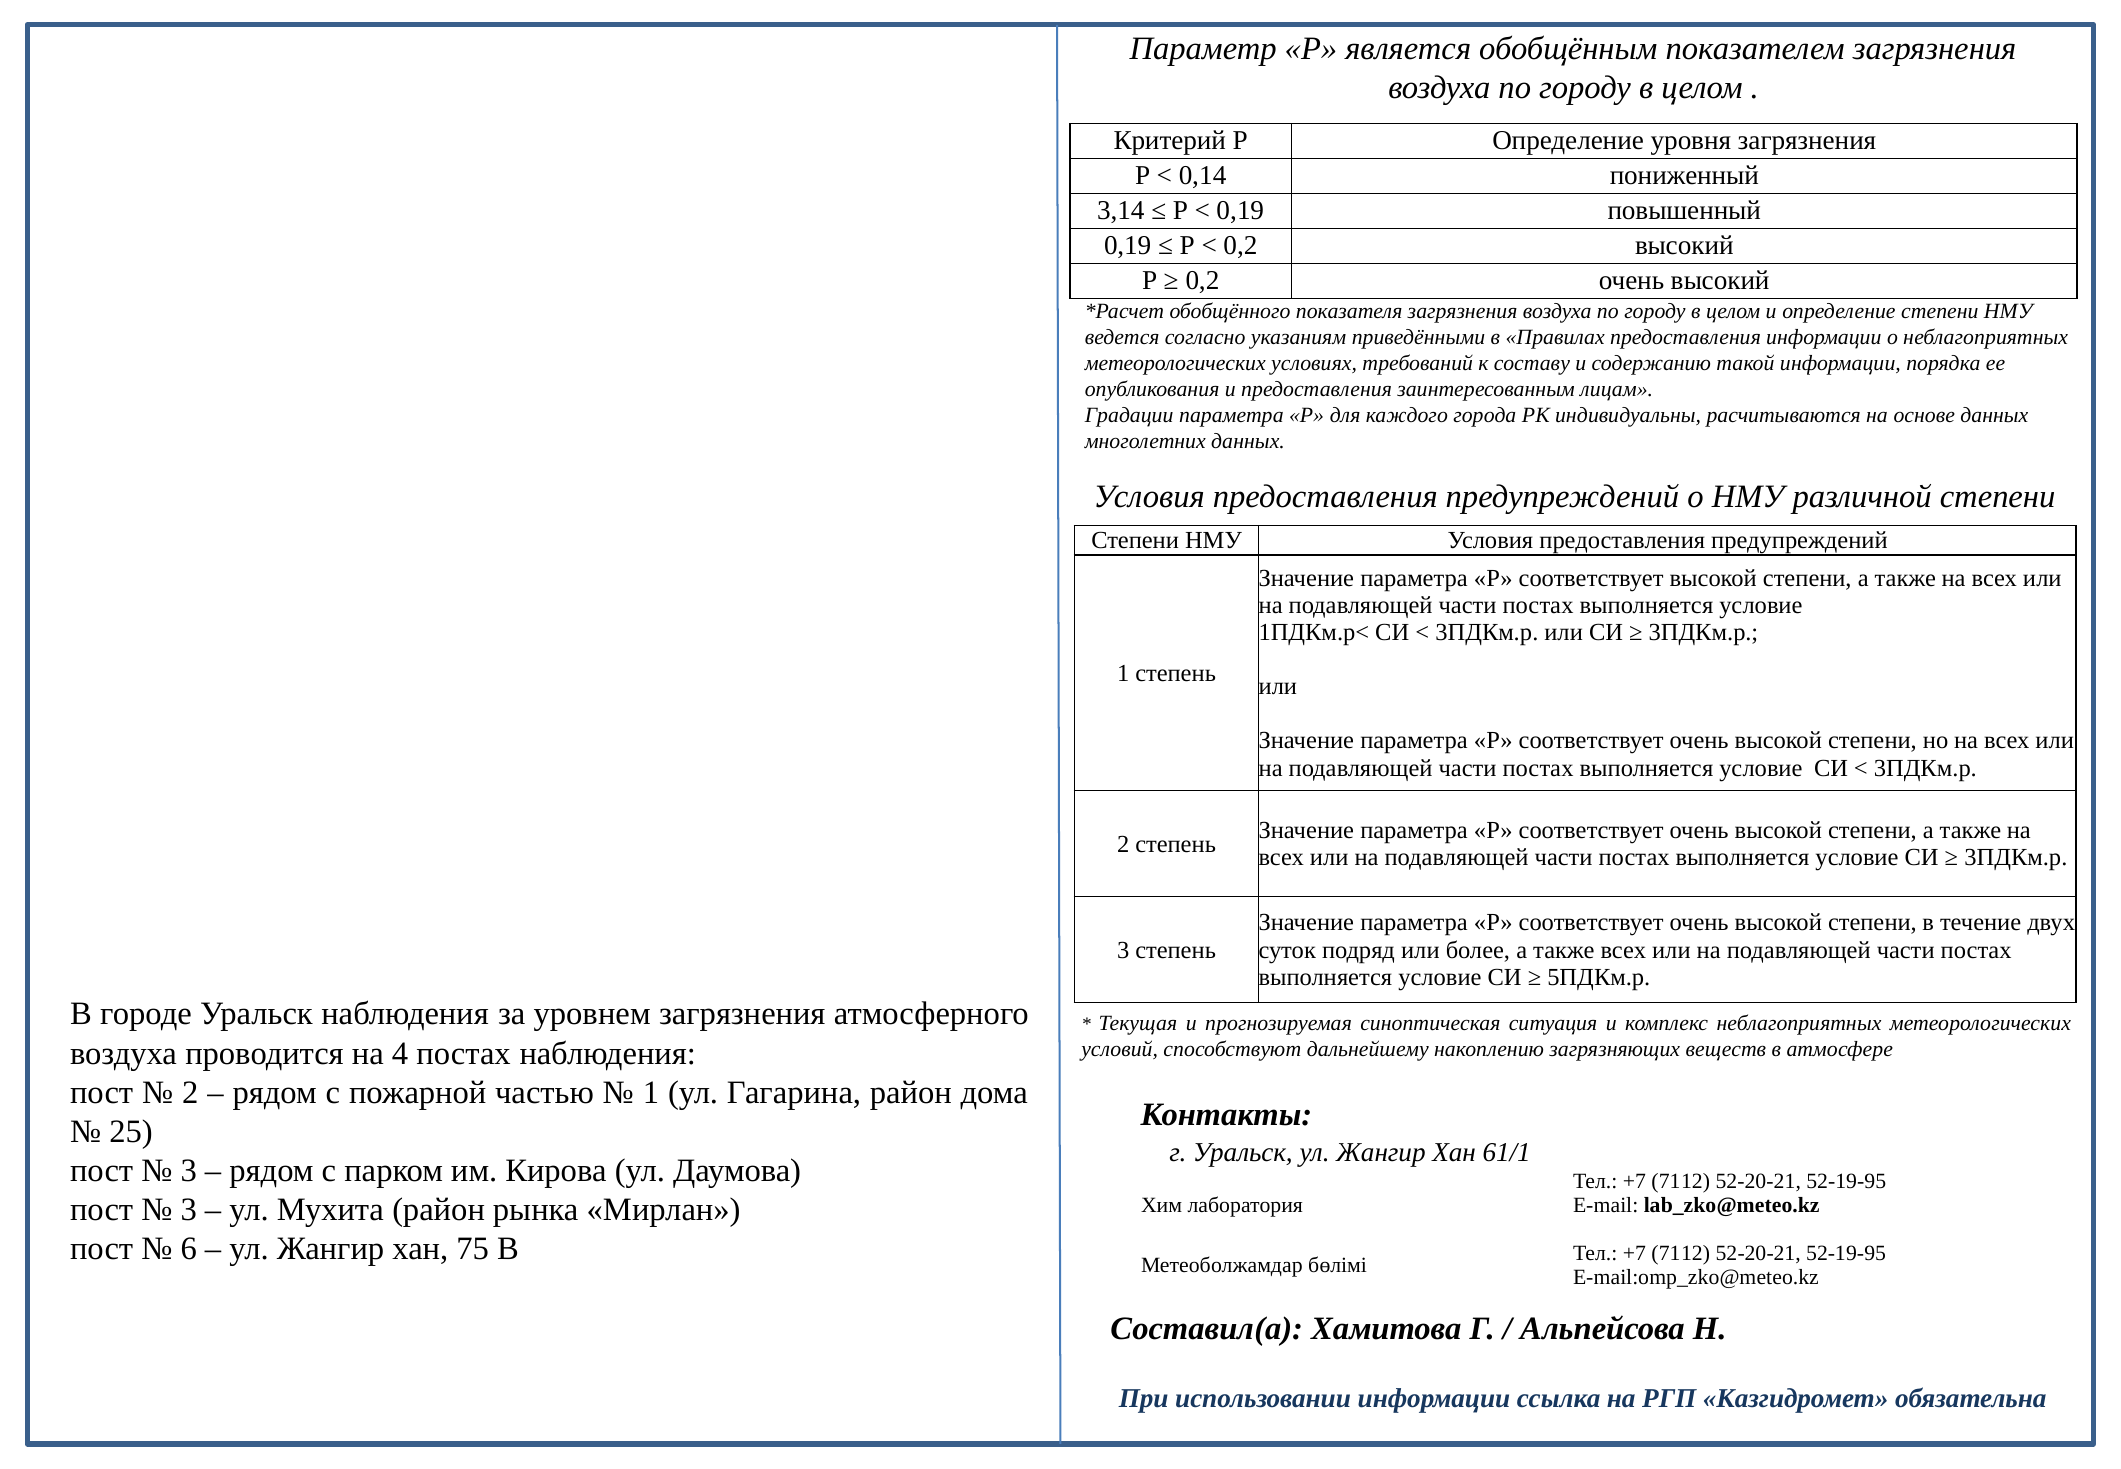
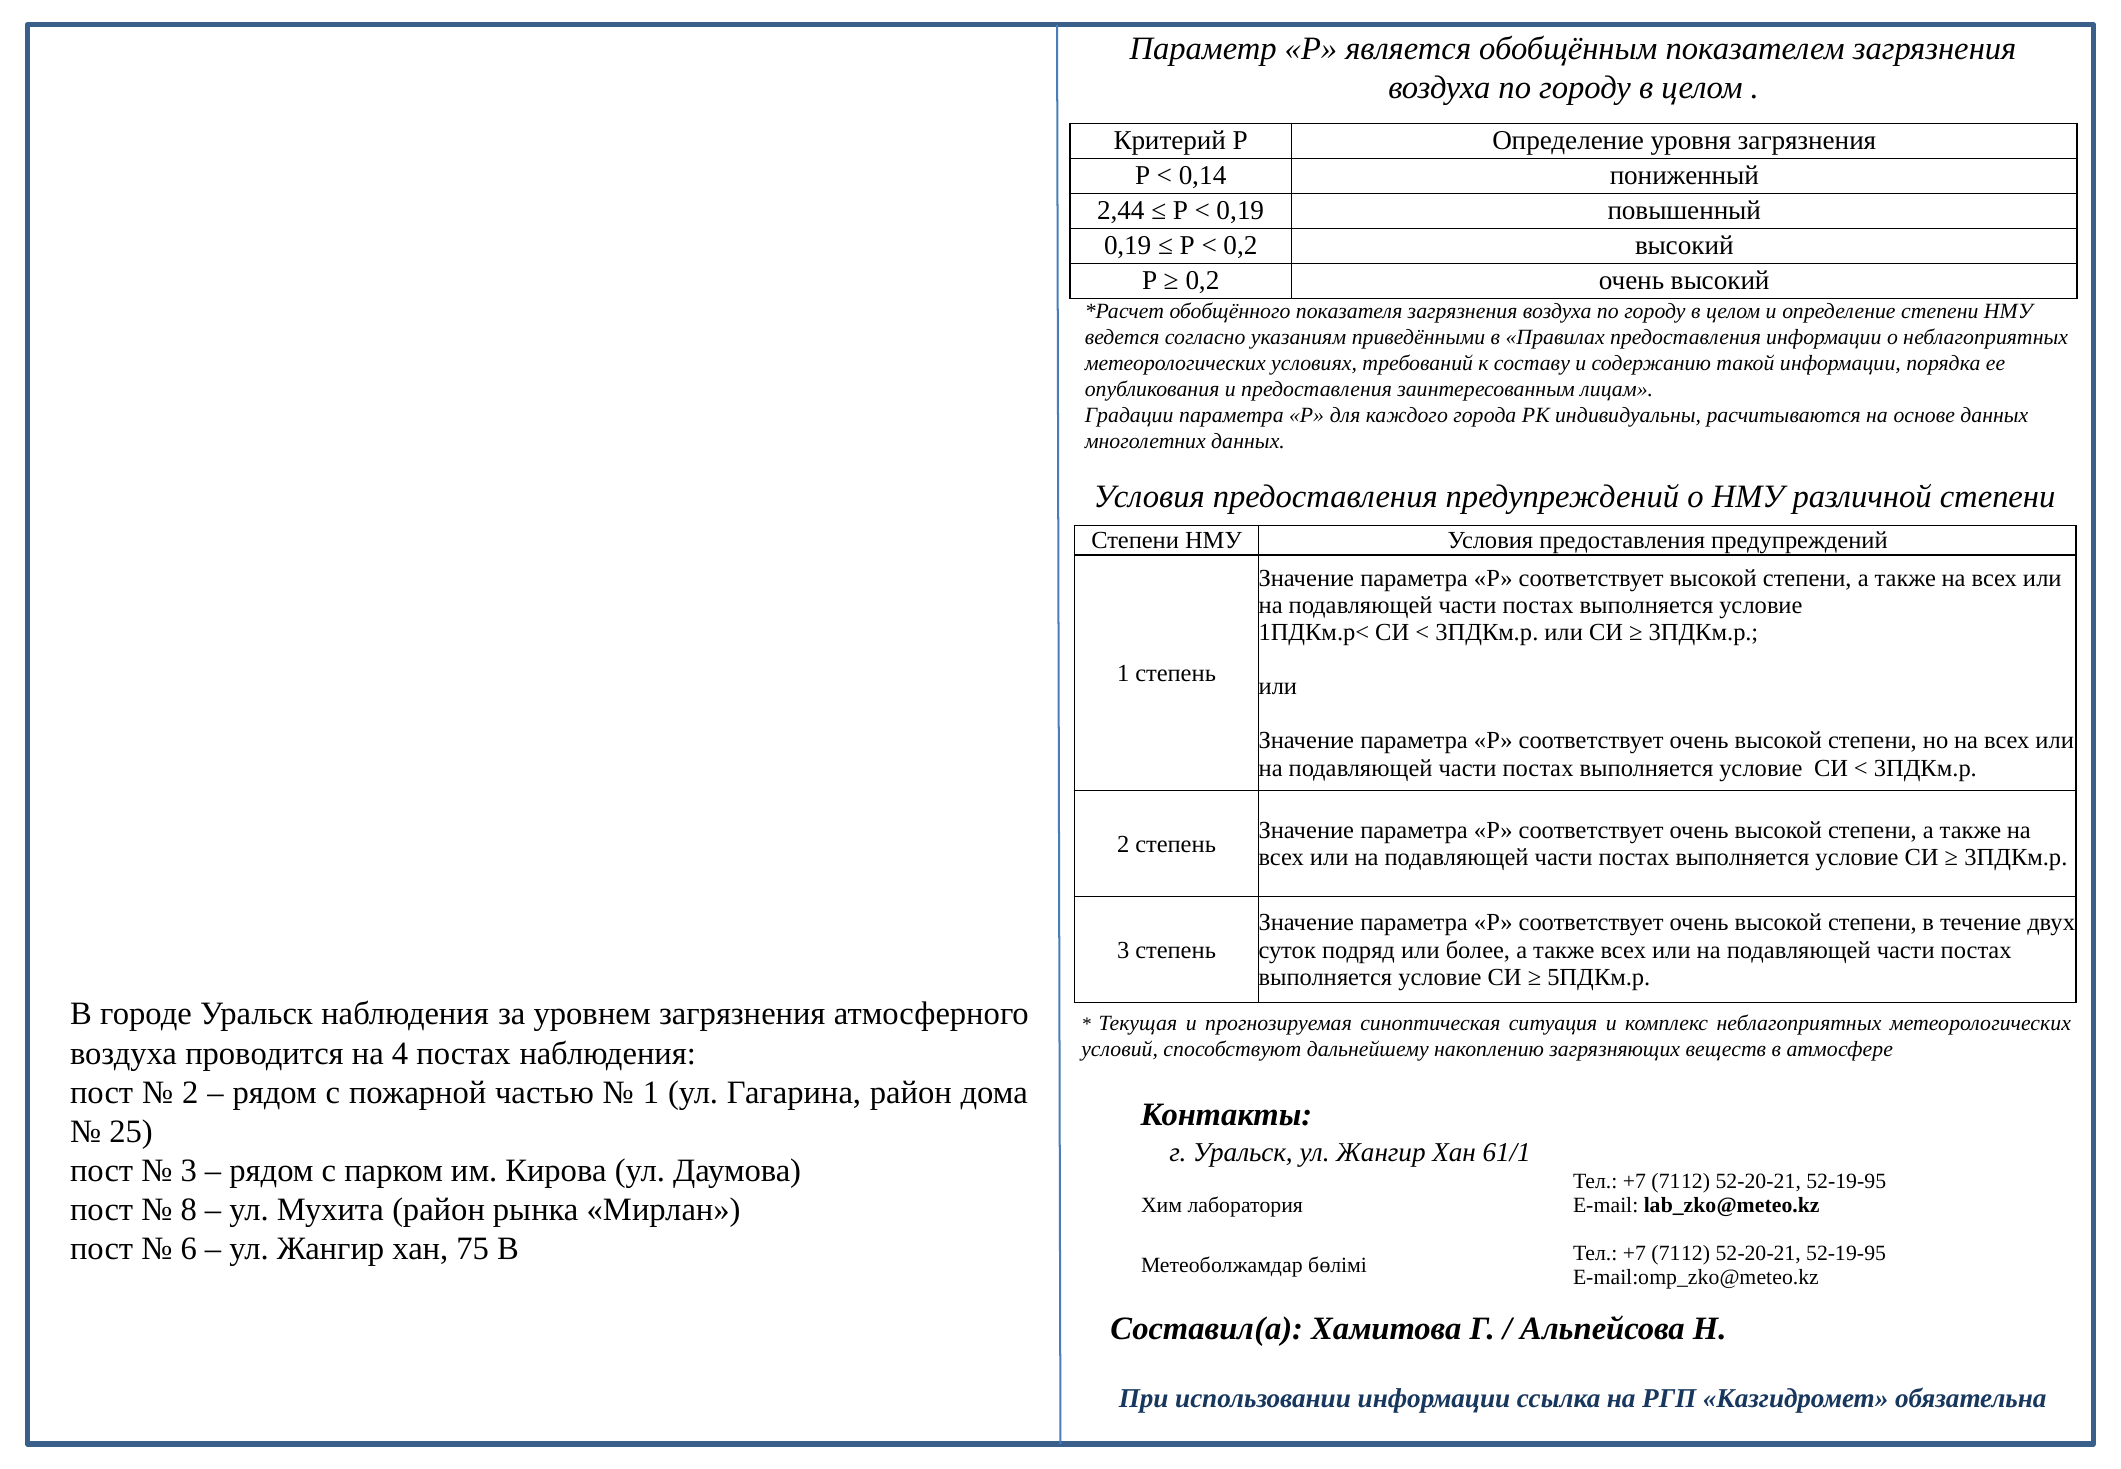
3,14: 3,14 -> 2,44
3 at (189, 1209): 3 -> 8
